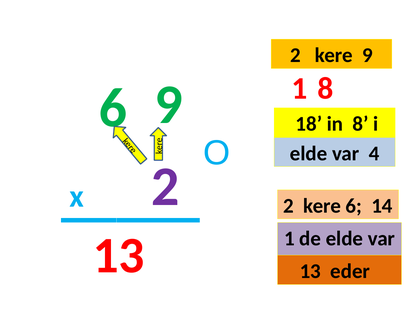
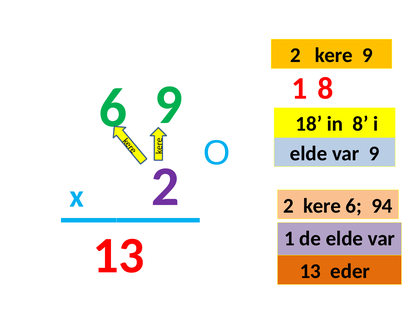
var 4: 4 -> 9
14: 14 -> 94
